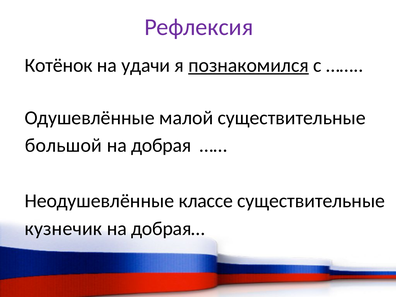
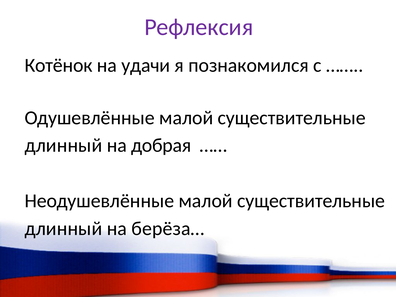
познакомился underline: present -> none
большой at (63, 145): большой -> длинный
Неодушевлённые классе: классе -> малой
кузнечик at (63, 229): кузнечик -> длинный
добрая…: добрая… -> берёза…
